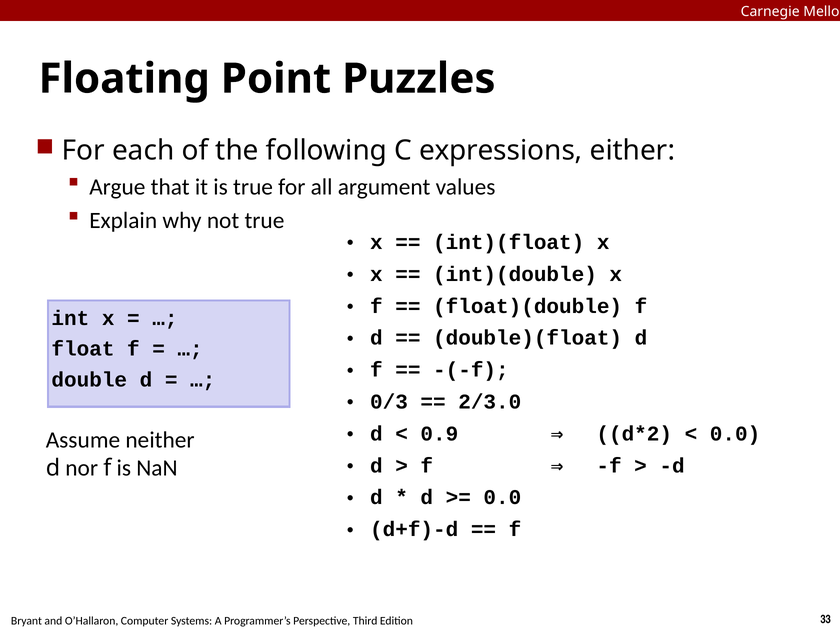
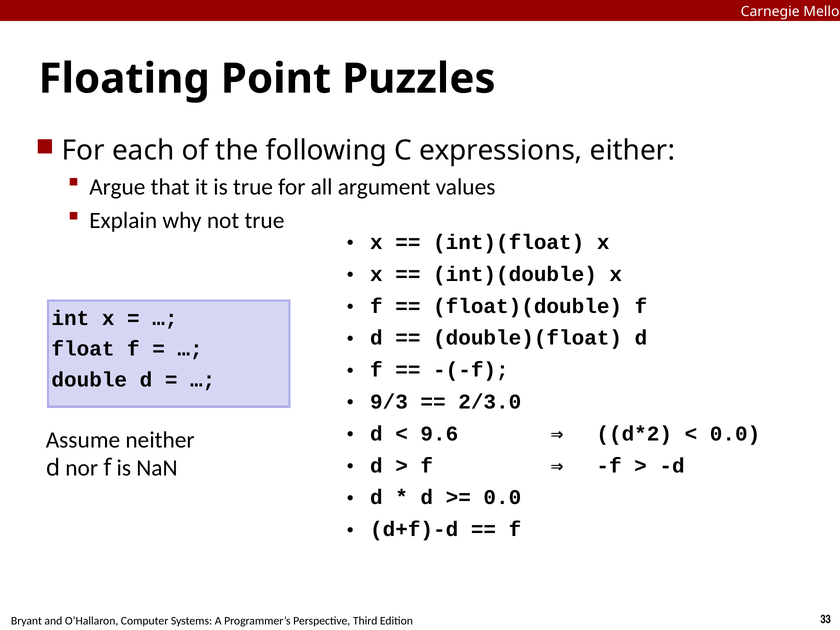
0/3: 0/3 -> 9/3
0.9: 0.9 -> 9.6
